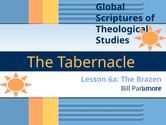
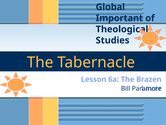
Scriptures: Scriptures -> Important
